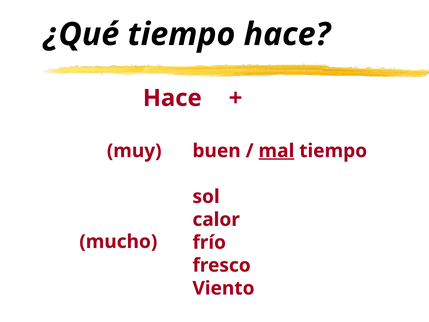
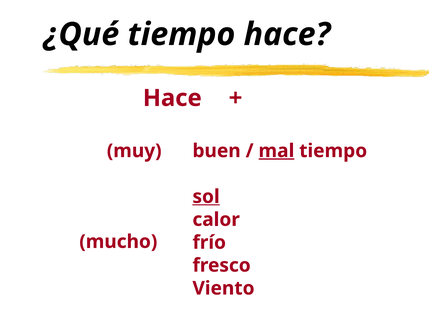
sol underline: none -> present
